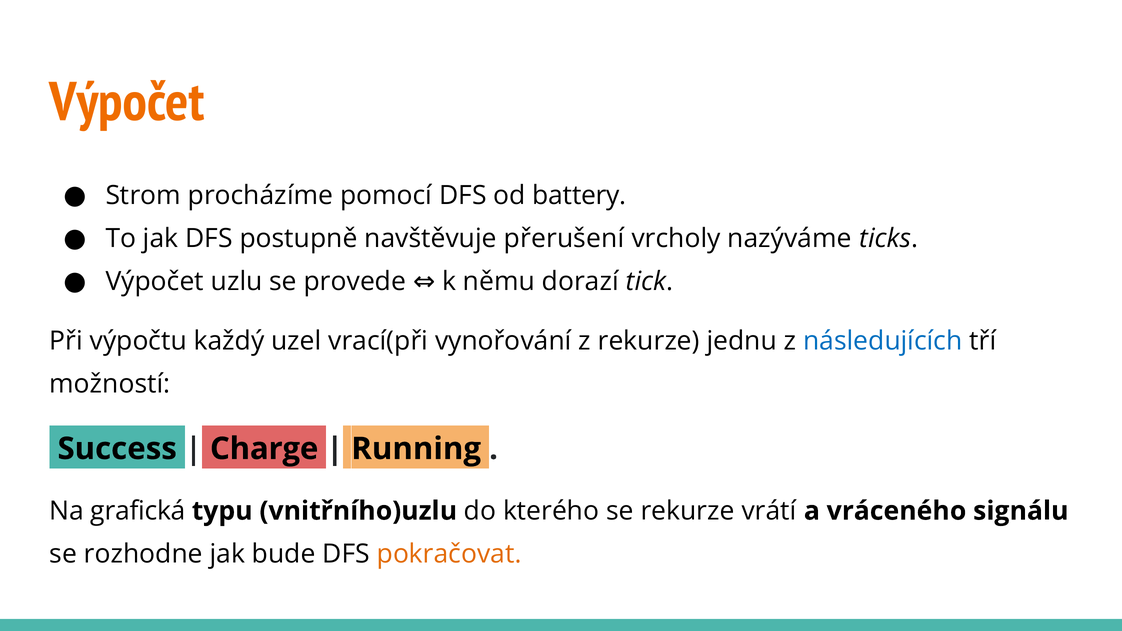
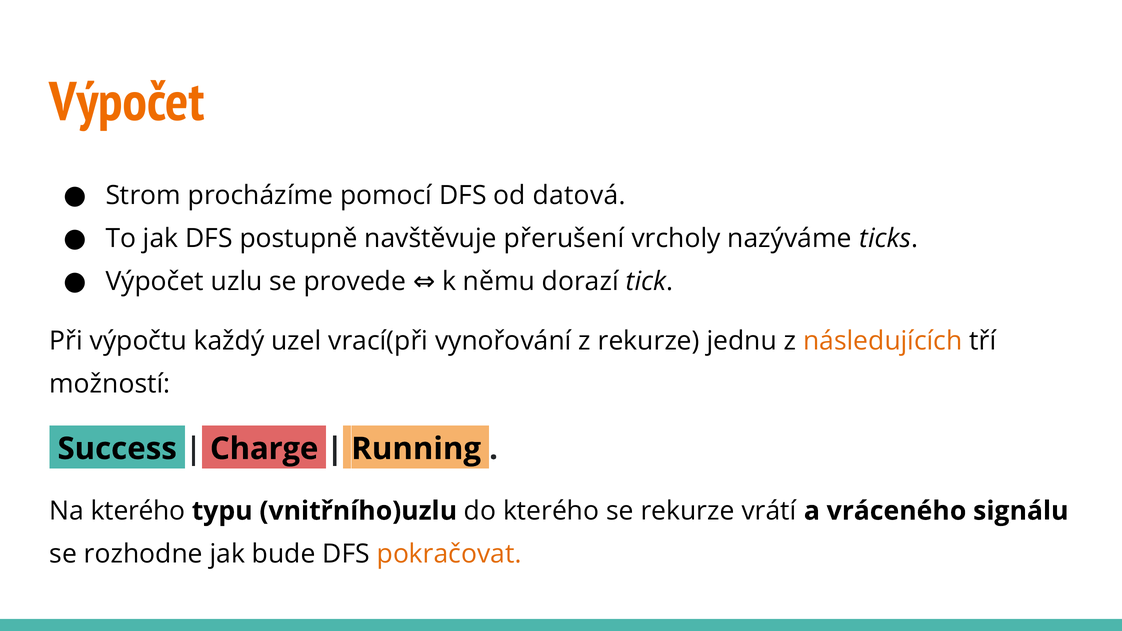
battery: battery -> datová
následujících colour: blue -> orange
Na grafická: grafická -> kterého
